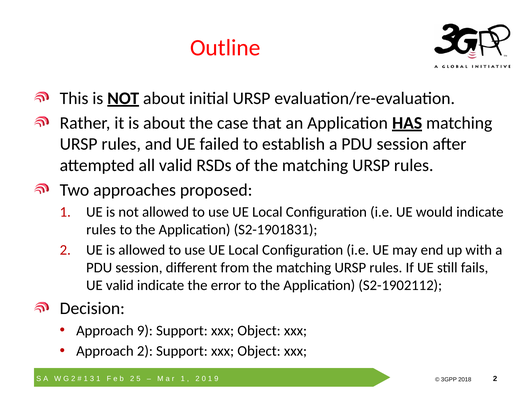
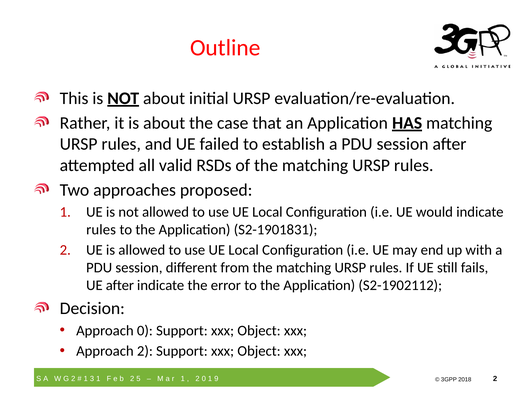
UE valid: valid -> after
Approach 9: 9 -> 0
